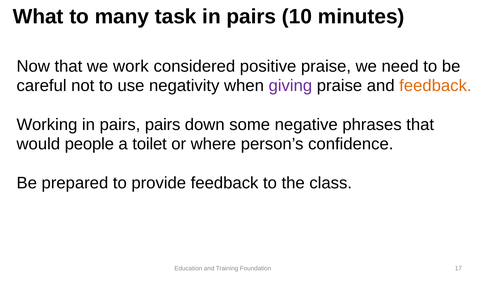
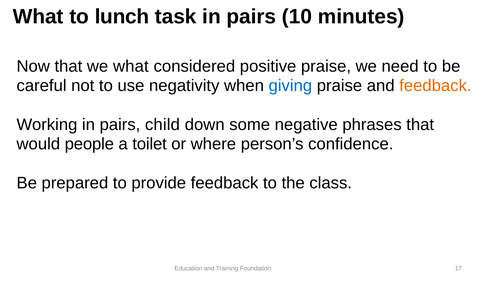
many: many -> lunch
we work: work -> what
giving colour: purple -> blue
pairs pairs: pairs -> child
